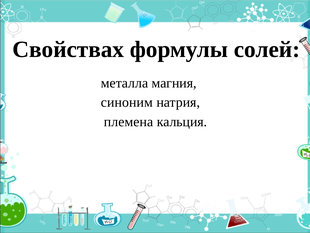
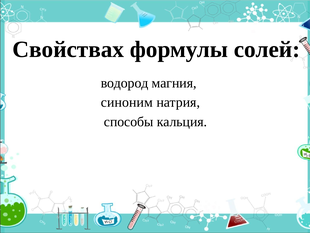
металла: металла -> водород
племена: племена -> способы
